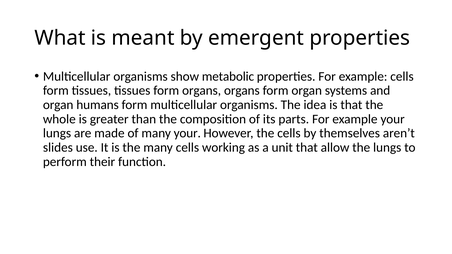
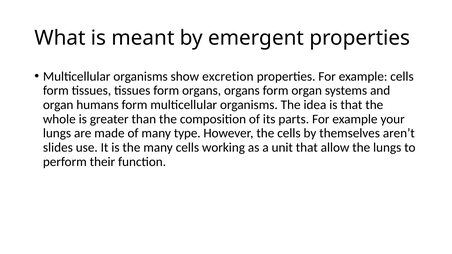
metabolic: metabolic -> excretion
many your: your -> type
